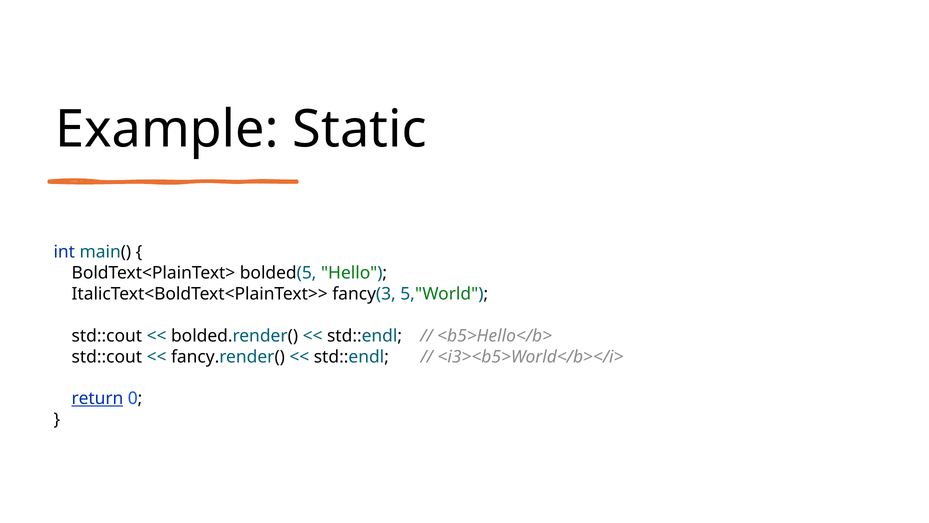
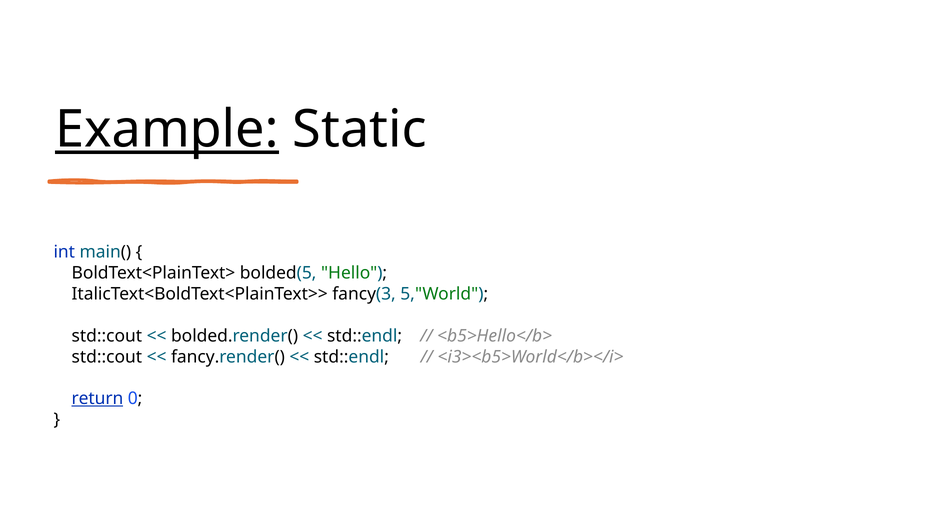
Example underline: none -> present
